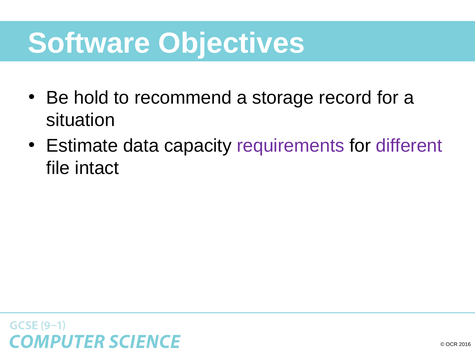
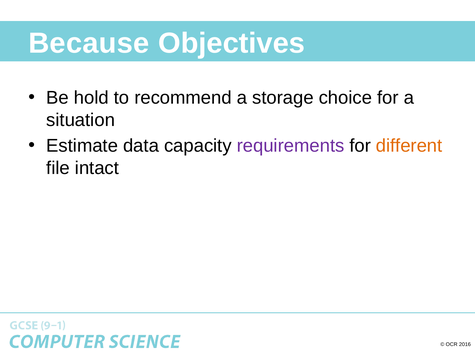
Software: Software -> Because
record: record -> choice
different colour: purple -> orange
